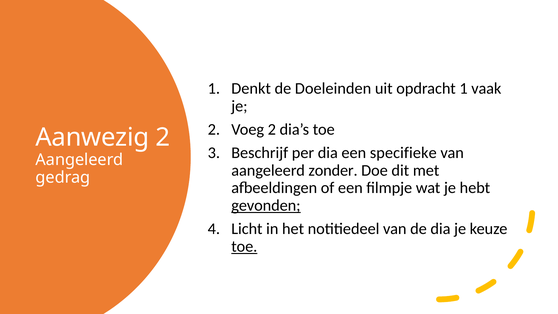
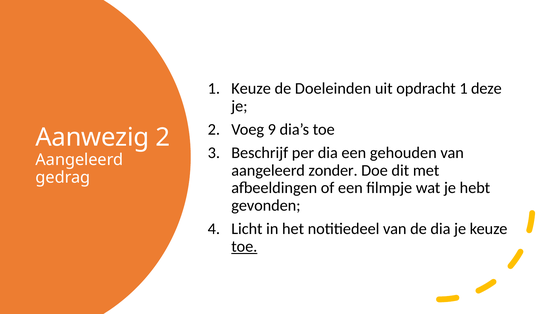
1 Denkt: Denkt -> Keuze
vaak: vaak -> deze
Voeg 2: 2 -> 9
specifieke: specifieke -> gehouden
gevonden underline: present -> none
